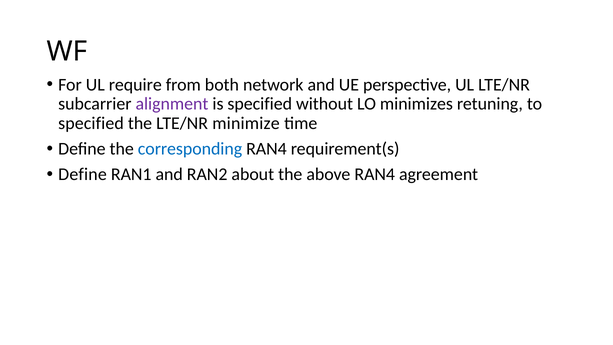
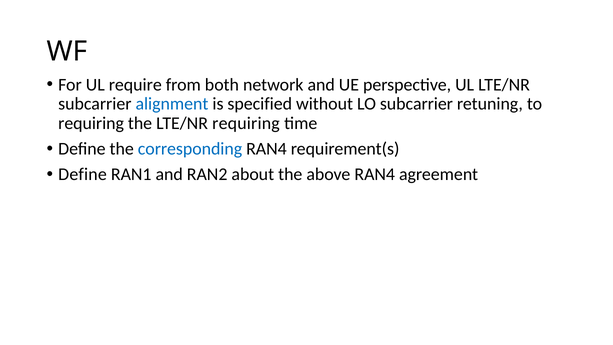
alignment colour: purple -> blue
LO minimizes: minimizes -> subcarrier
specified at (91, 123): specified -> requiring
LTE/NR minimize: minimize -> requiring
